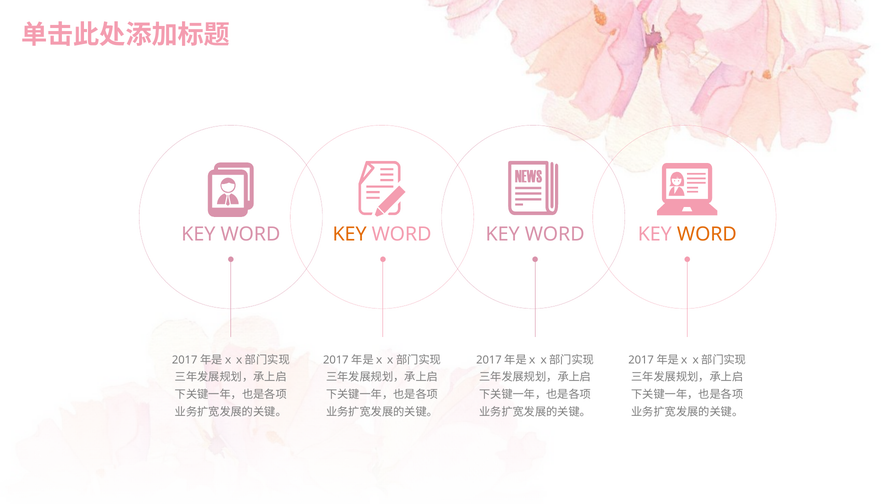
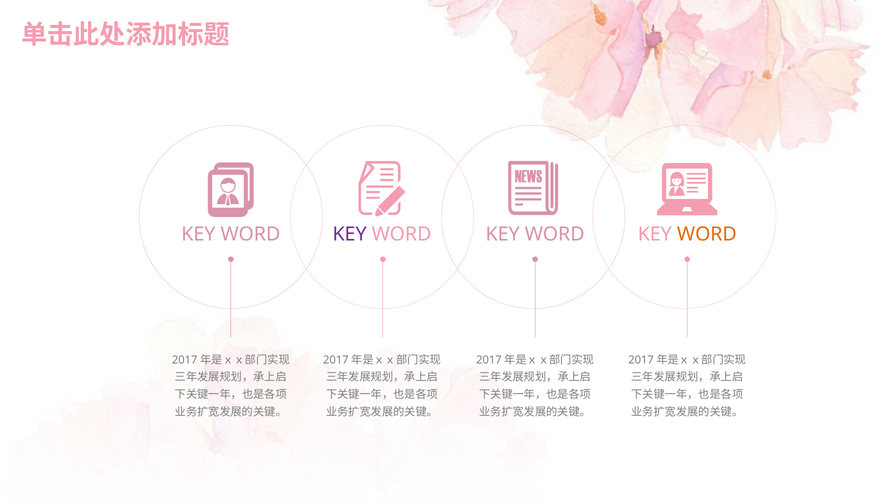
KEY at (350, 235) colour: orange -> purple
